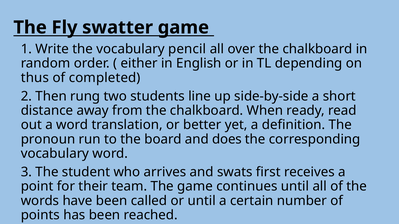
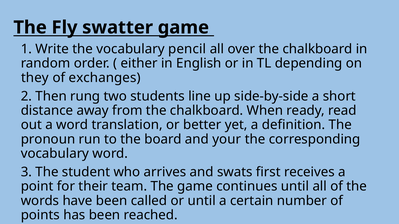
thus: thus -> they
completed: completed -> exchanges
does: does -> your
